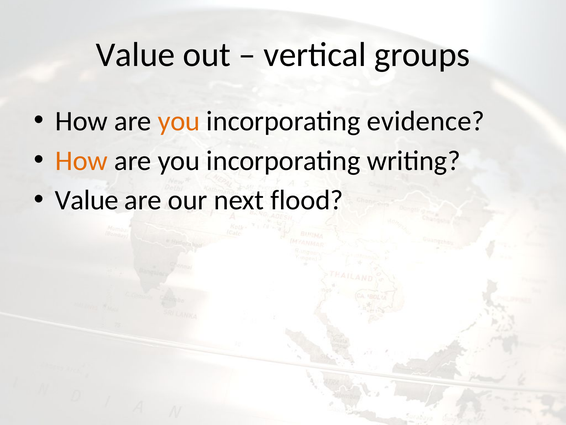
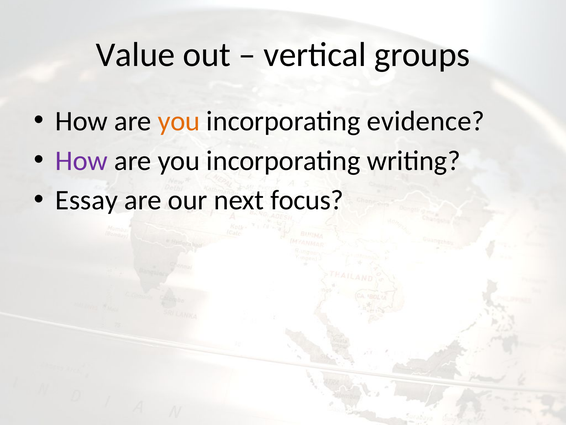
How at (82, 160) colour: orange -> purple
Value at (87, 200): Value -> Essay
flood: flood -> focus
